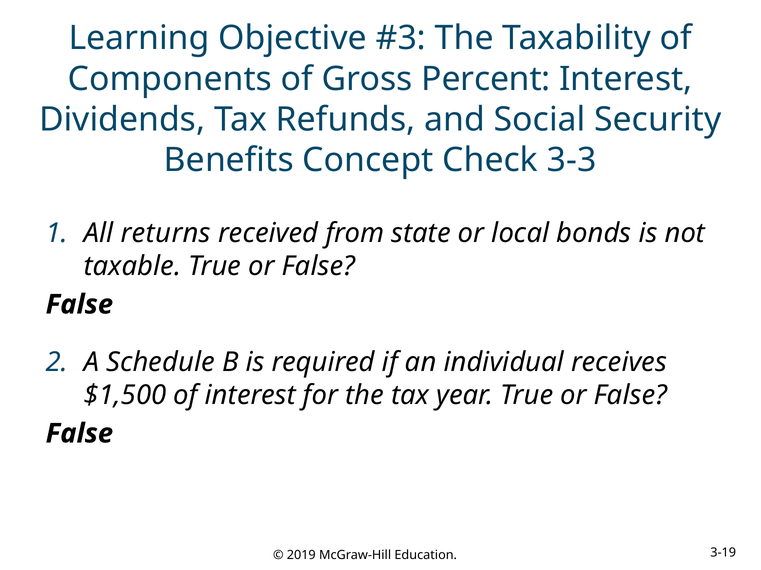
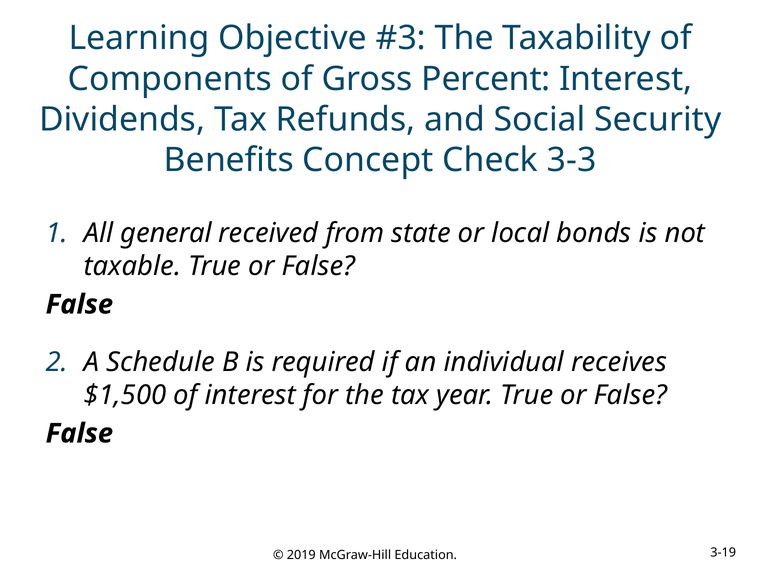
returns: returns -> general
